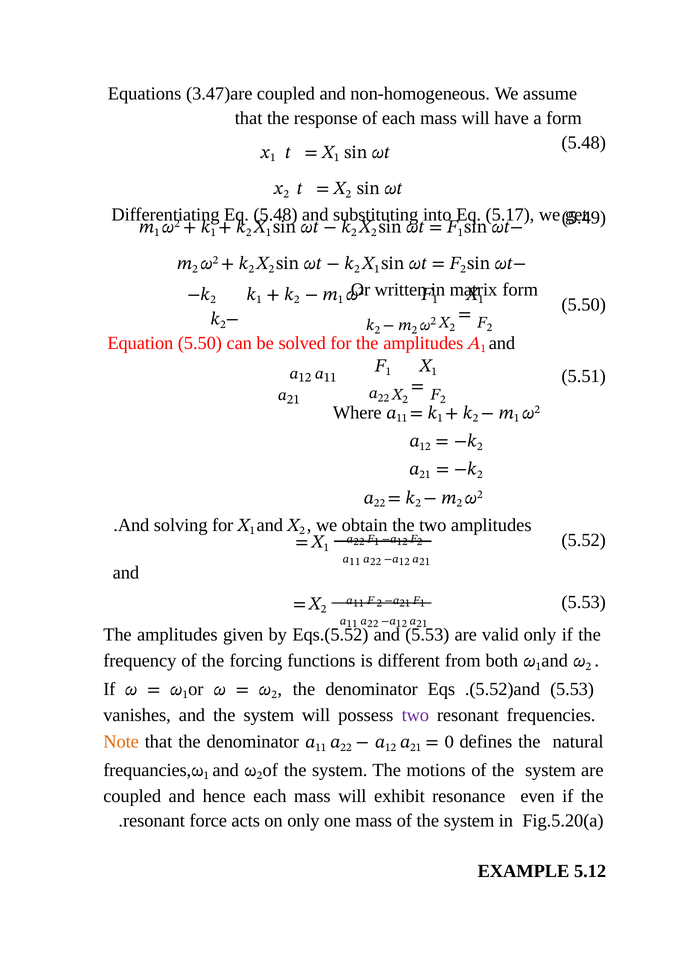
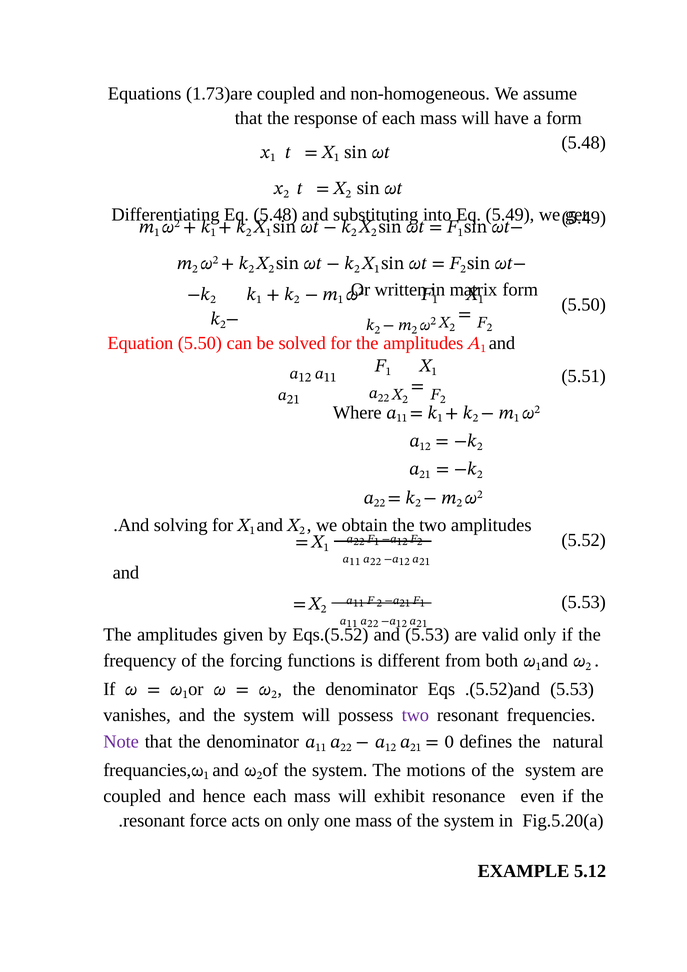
3.47)are: 3.47)are -> 1.73)are
Eq 5.17: 5.17 -> 5.49
Note colour: orange -> purple
